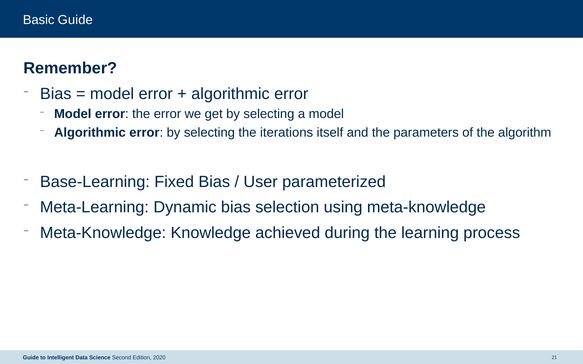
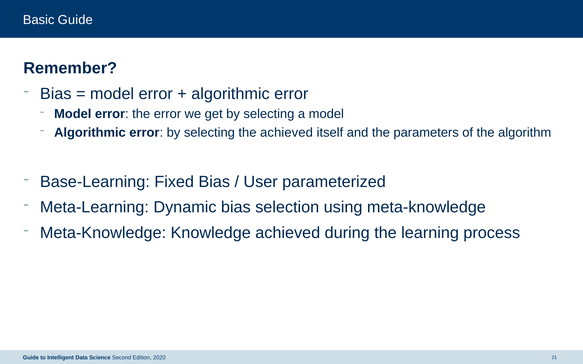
the iterations: iterations -> achieved
